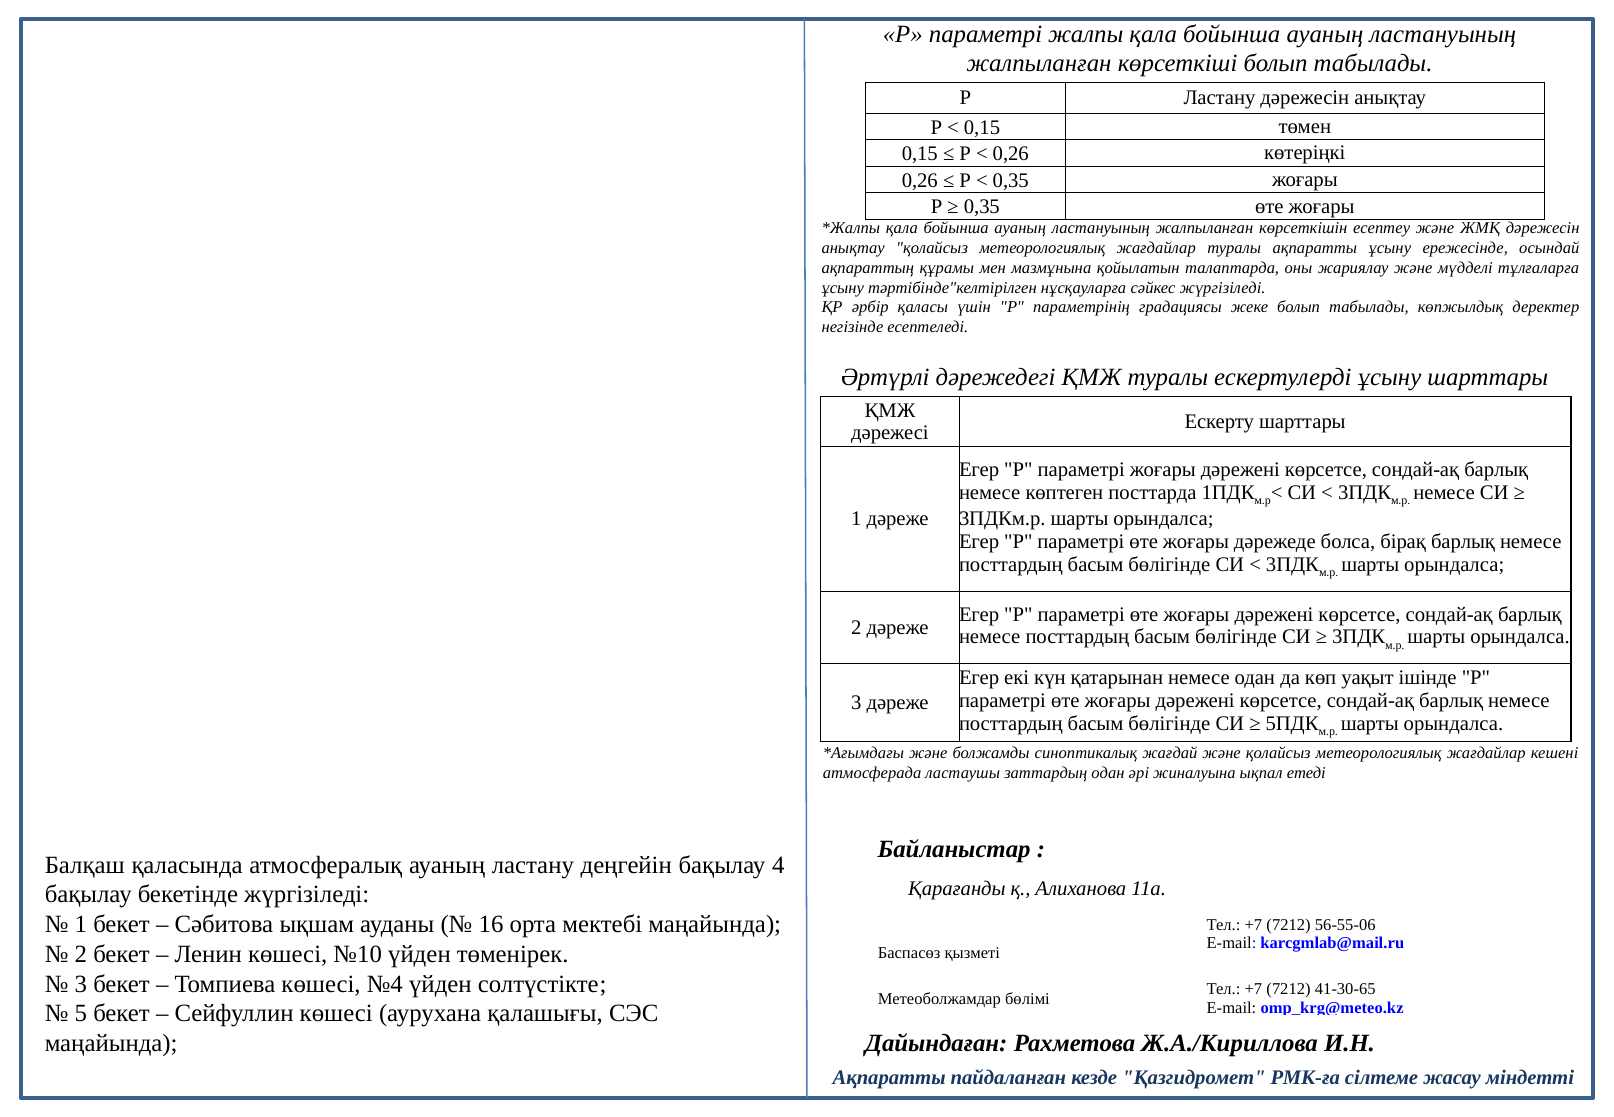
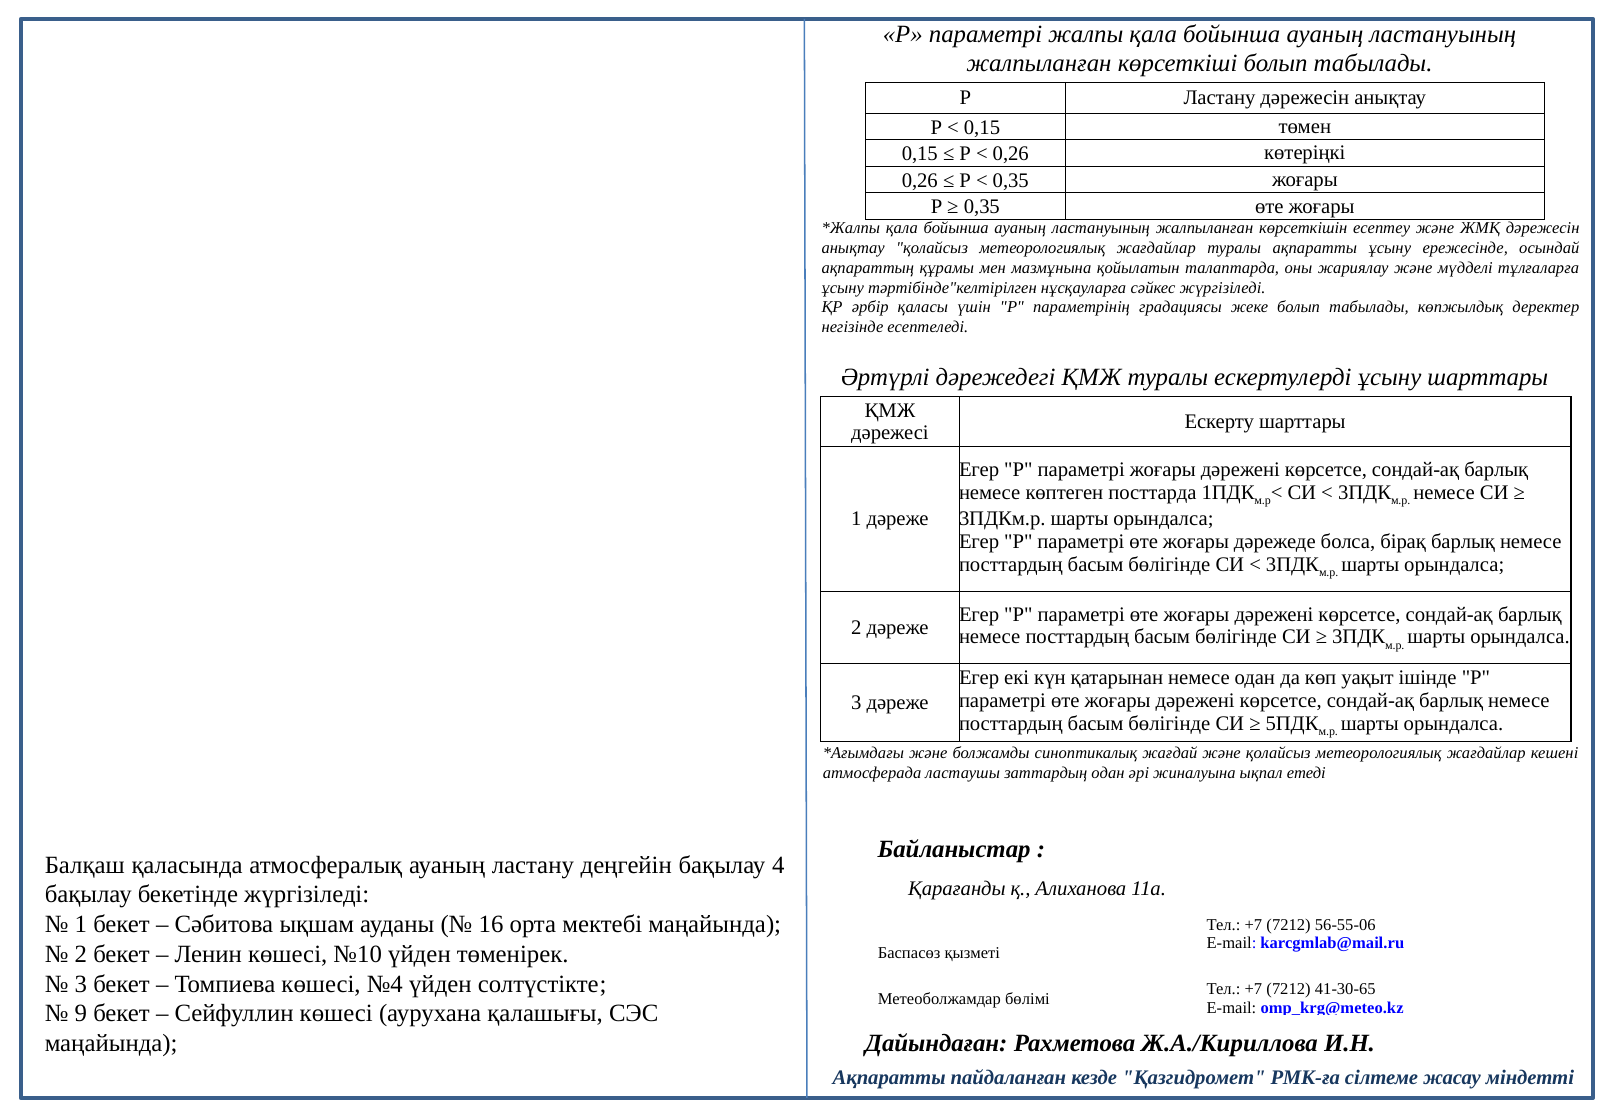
5: 5 -> 9
